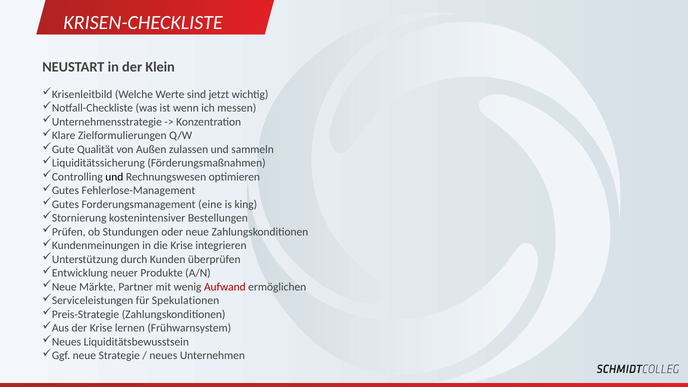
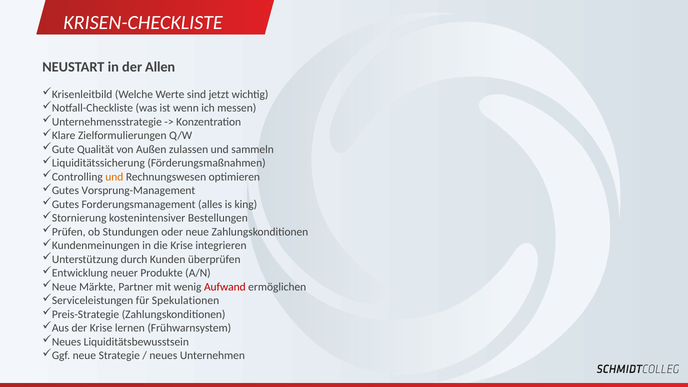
Klein: Klein -> Allen
und at (114, 177) colour: black -> orange
Fehlerlose-Management: Fehlerlose-Management -> Vorsprung-Management
eine: eine -> alles
